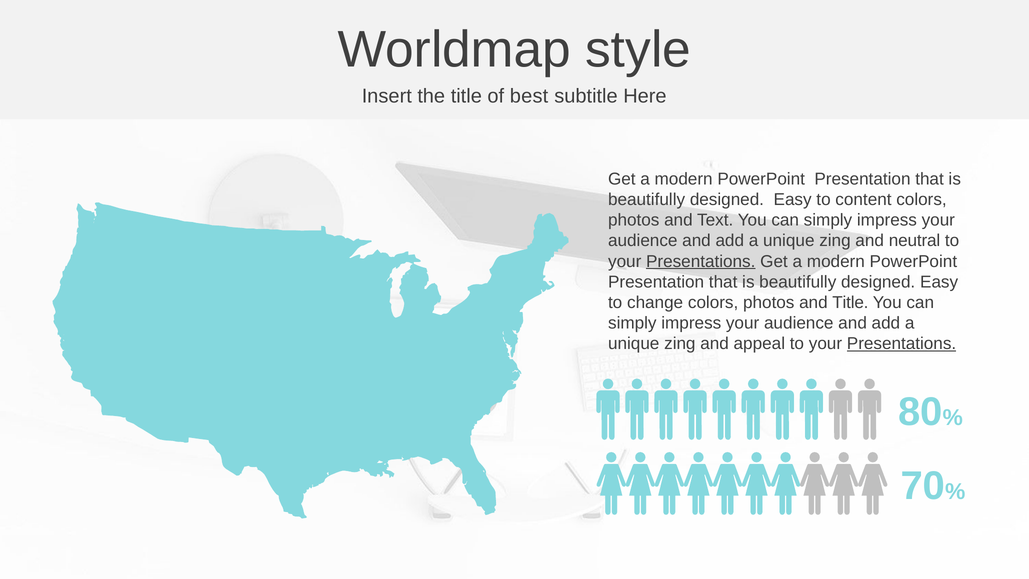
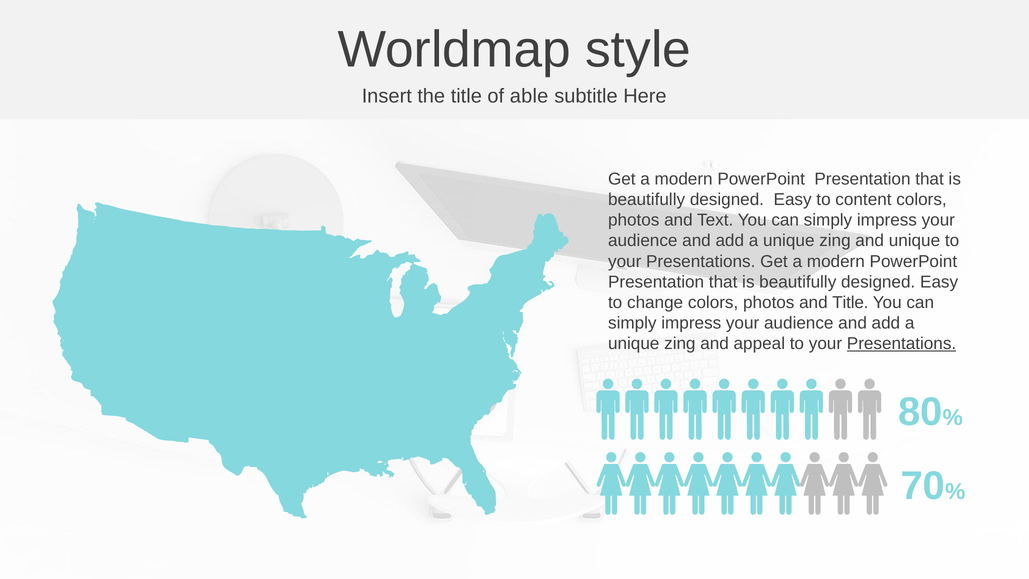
best: best -> able
and neutral: neutral -> unique
Presentations at (701, 261) underline: present -> none
